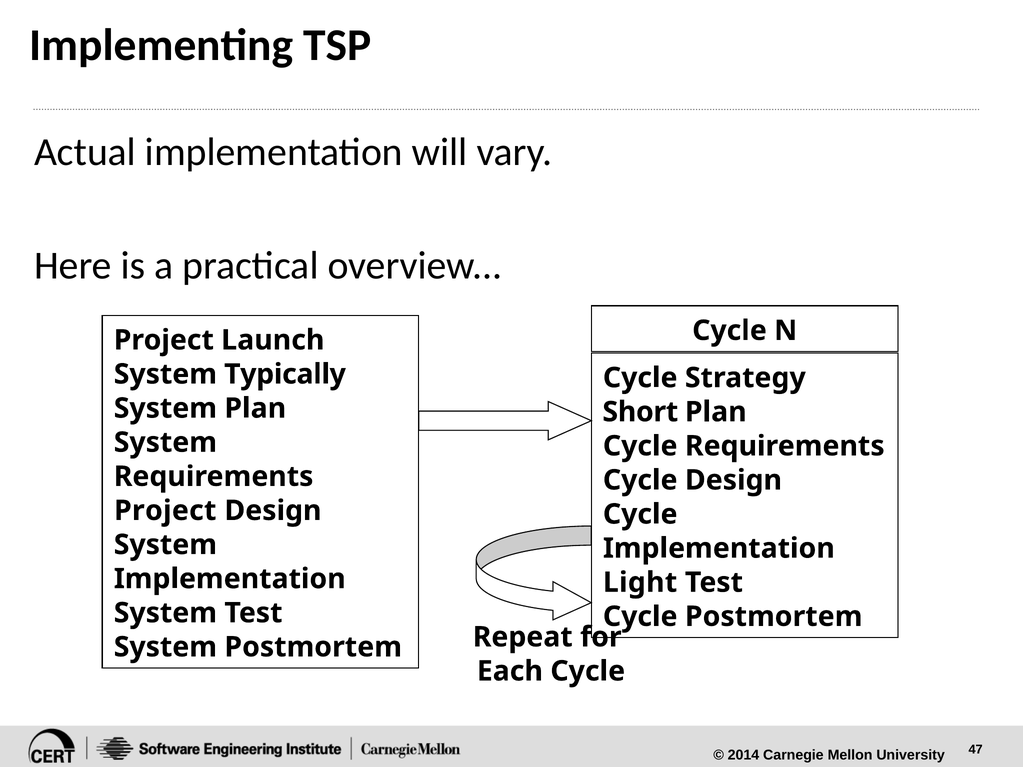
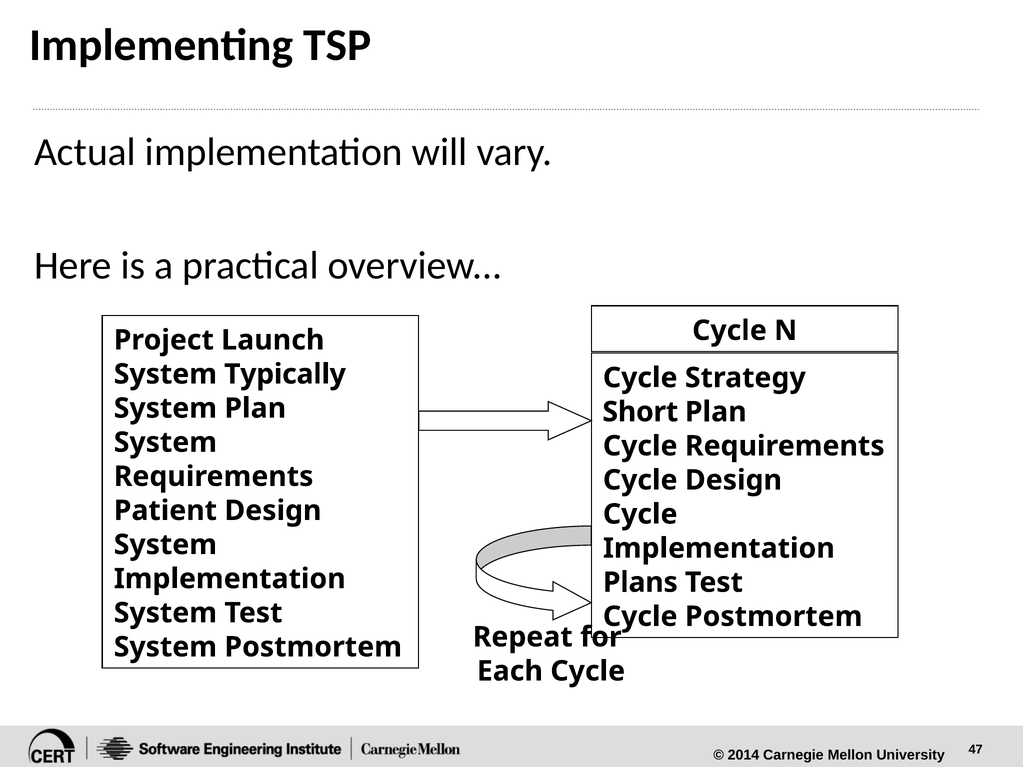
Project at (165, 511): Project -> Patient
Light: Light -> Plans
